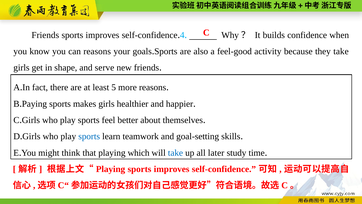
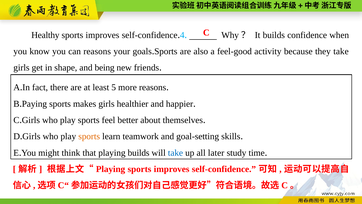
Friends at (45, 35): Friends -> Healthy
serve: serve -> being
sports at (89, 136) colour: blue -> orange
playing which: which -> builds
